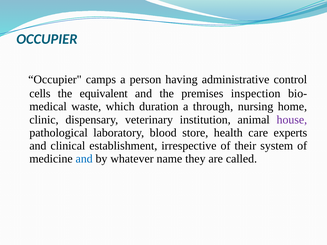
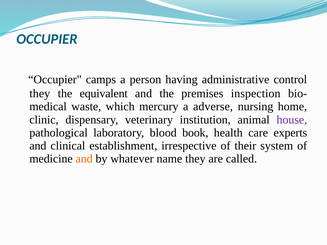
cells at (40, 94): cells -> they
duration: duration -> mercury
through: through -> adverse
store: store -> book
and at (84, 159) colour: blue -> orange
